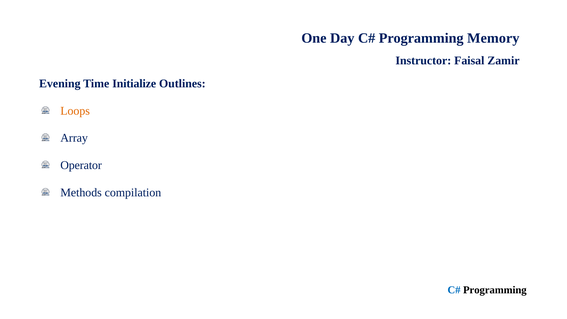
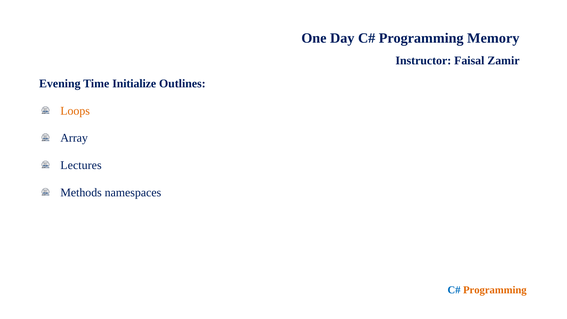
Operator: Operator -> Lectures
compilation: compilation -> namespaces
Programming at (495, 290) colour: black -> orange
